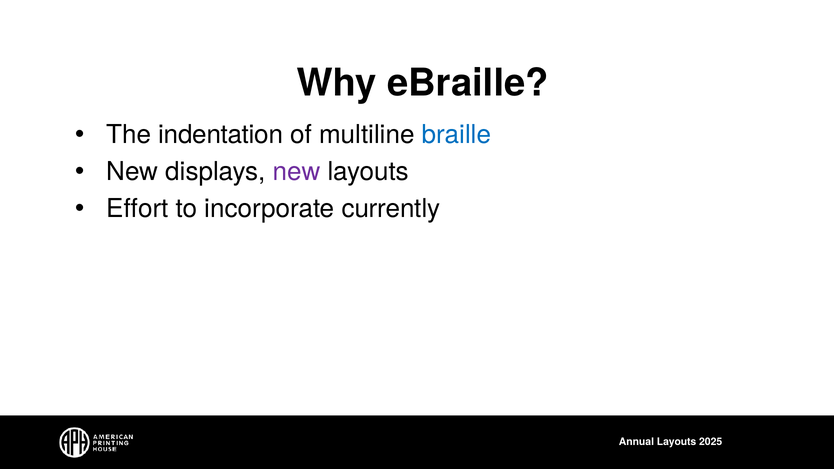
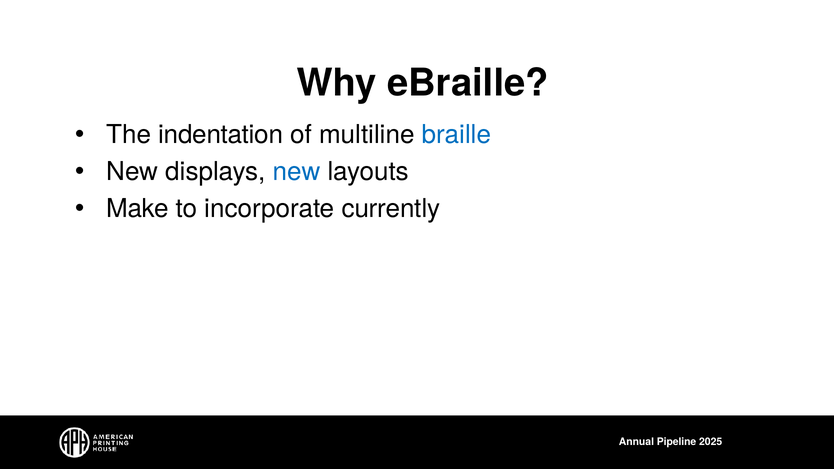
new at (297, 172) colour: purple -> blue
Effort: Effort -> Make
Annual Layouts: Layouts -> Pipeline
